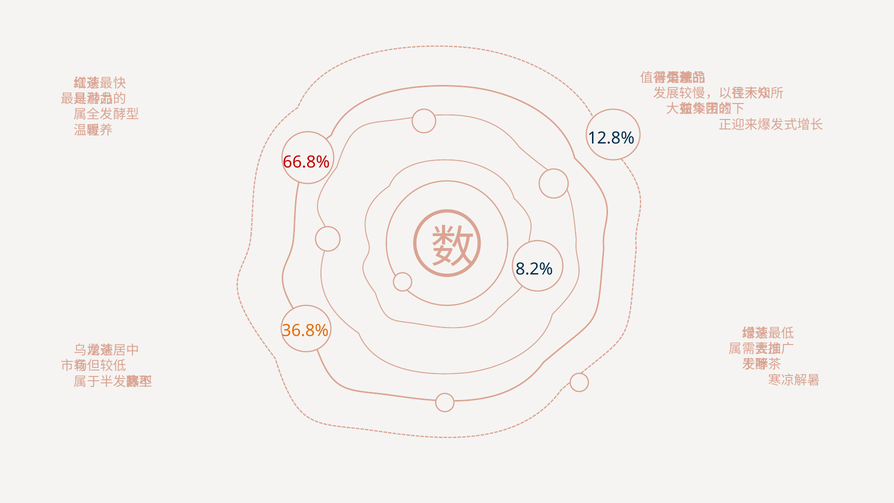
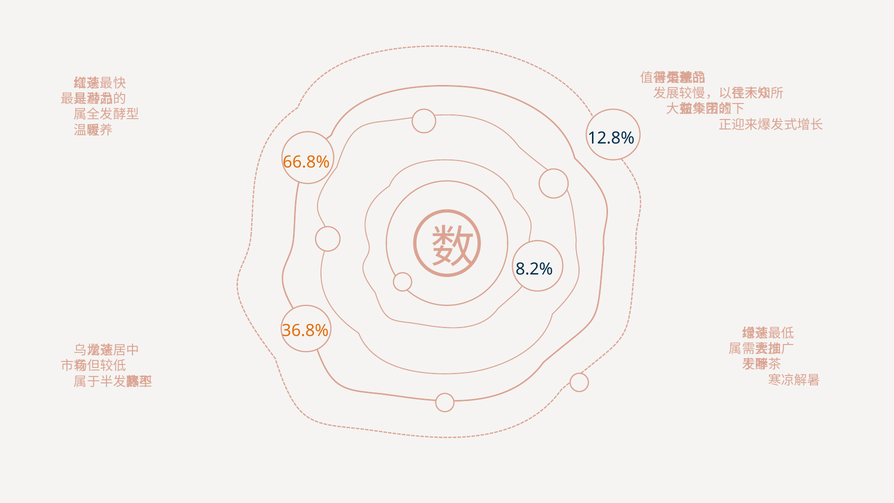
66.8% colour: red -> orange
